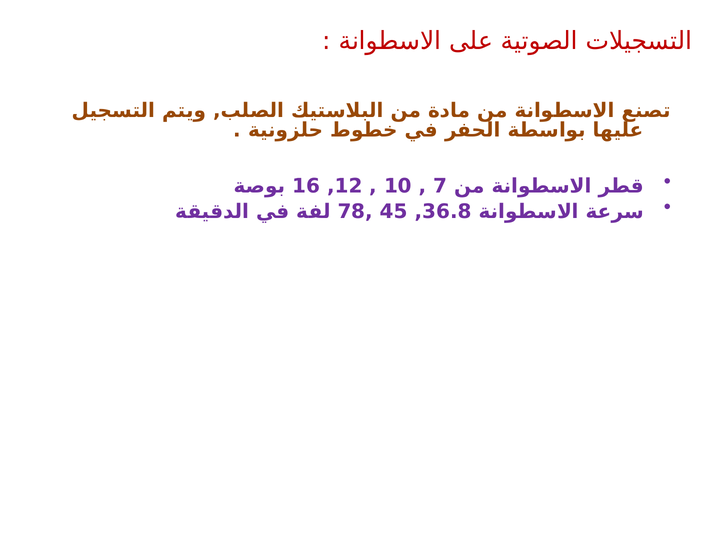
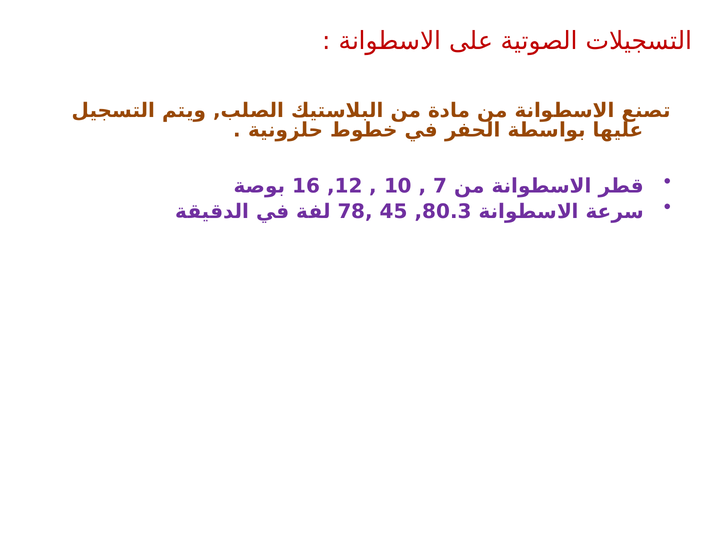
36.8: 36.8 -> 80.3
